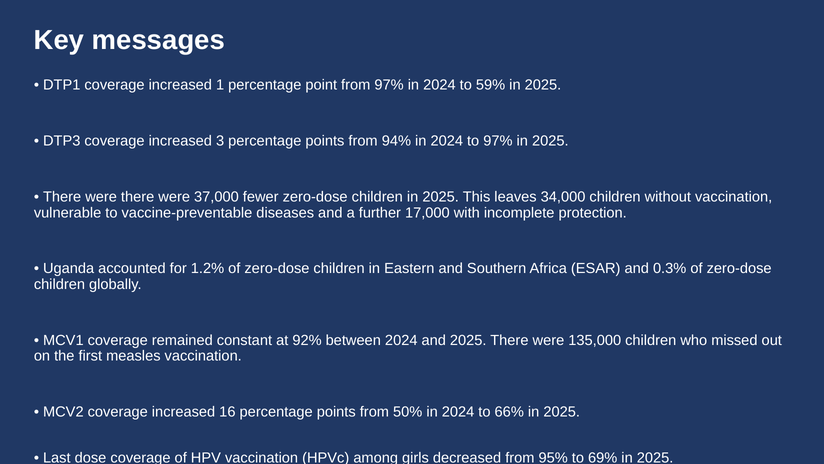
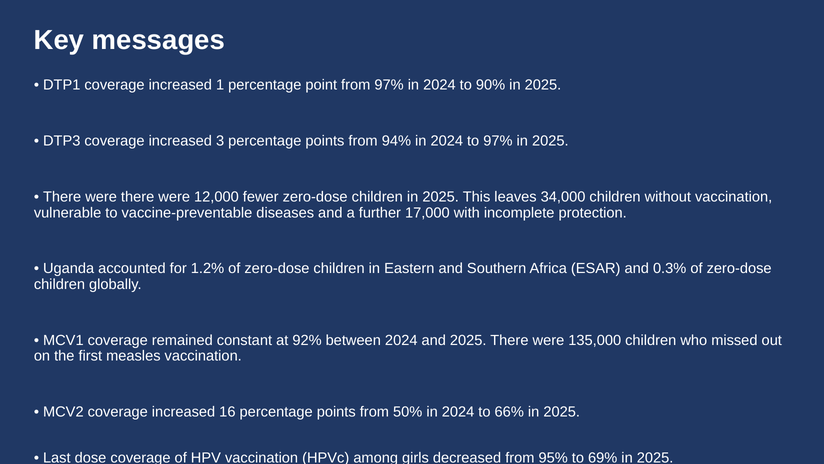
59%: 59% -> 90%
37,000: 37,000 -> 12,000
